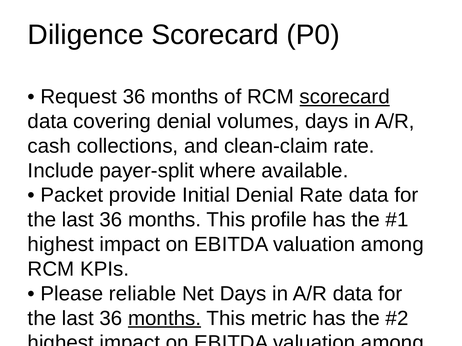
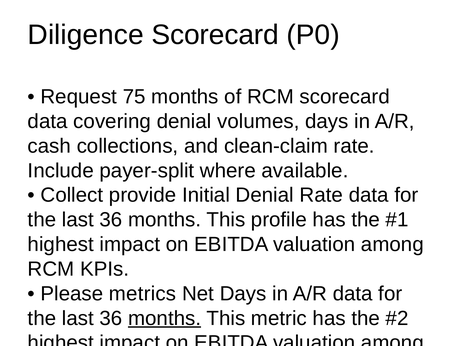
Request 36: 36 -> 75
scorecard at (345, 97) underline: present -> none
Packet at (72, 195): Packet -> Collect
reliable: reliable -> metrics
